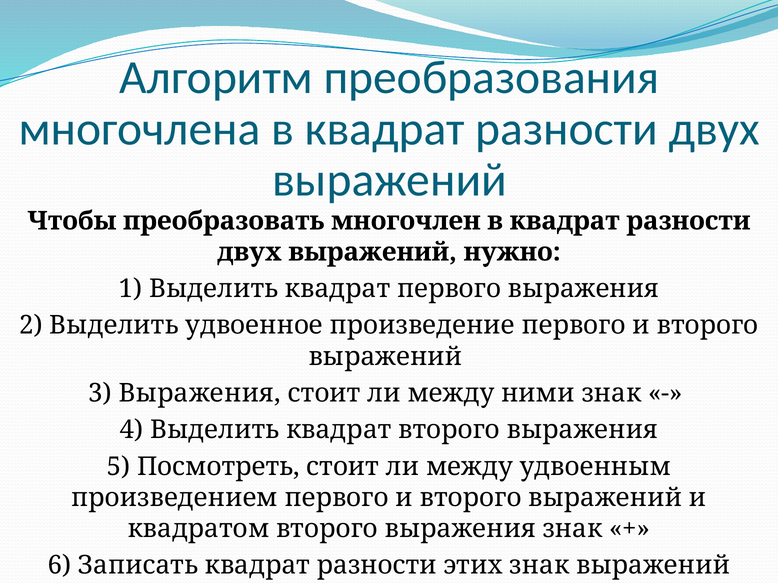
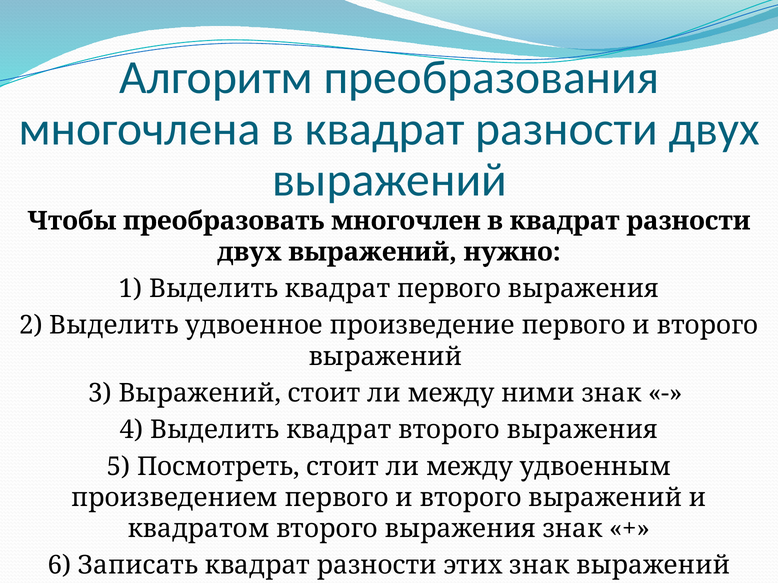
3 Выражения: Выражения -> Выражений
